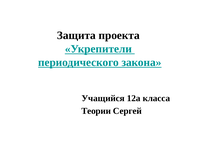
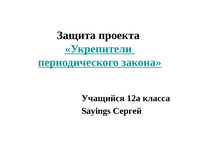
Теории: Теории -> Sayings
